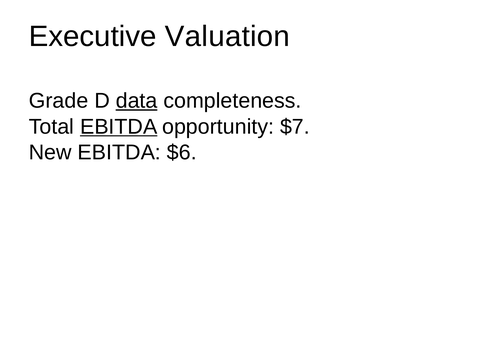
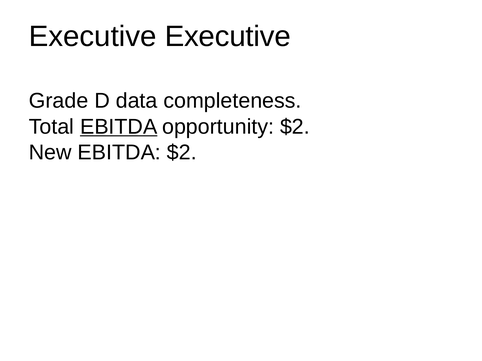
Executive Valuation: Valuation -> Executive
data underline: present -> none
opportunity $7: $7 -> $2
EBITDA $6: $6 -> $2
